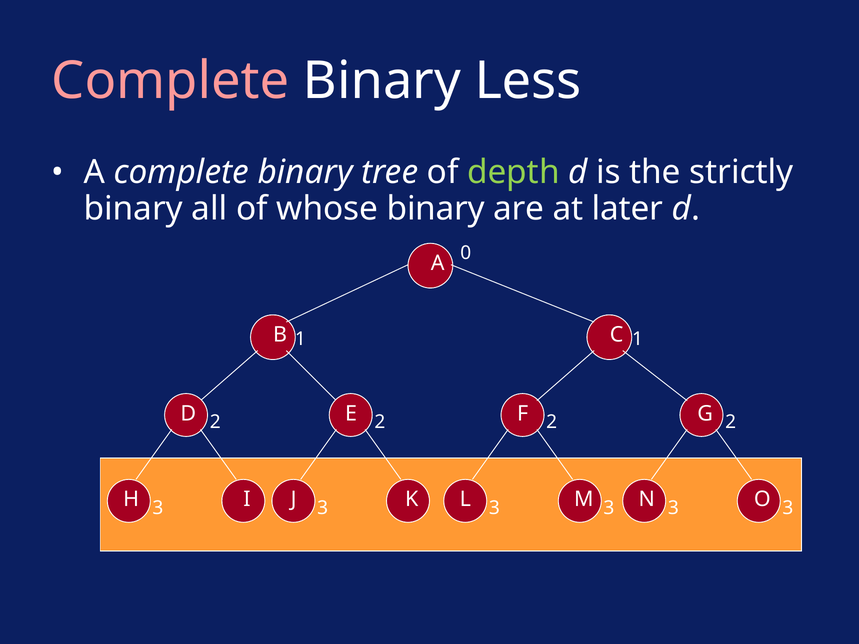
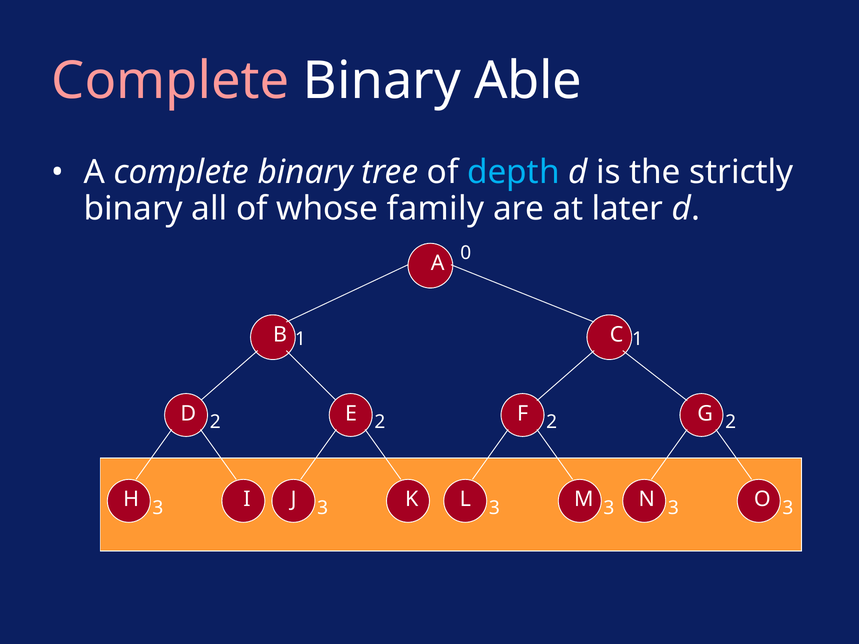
Less: Less -> Able
depth colour: light green -> light blue
whose binary: binary -> family
